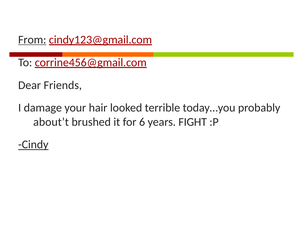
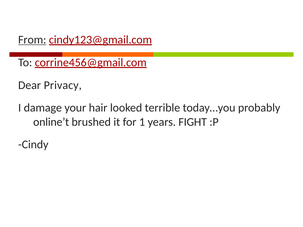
Friends: Friends -> Privacy
about’t: about’t -> online’t
6: 6 -> 1
Cindy underline: present -> none
